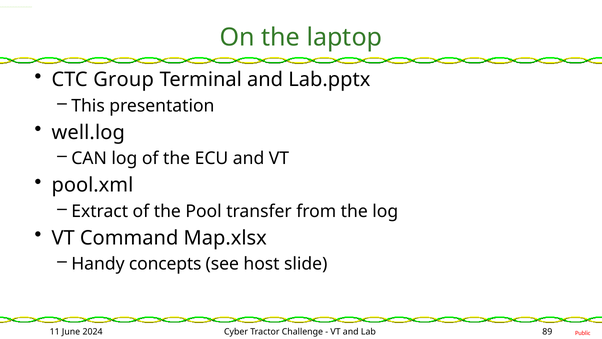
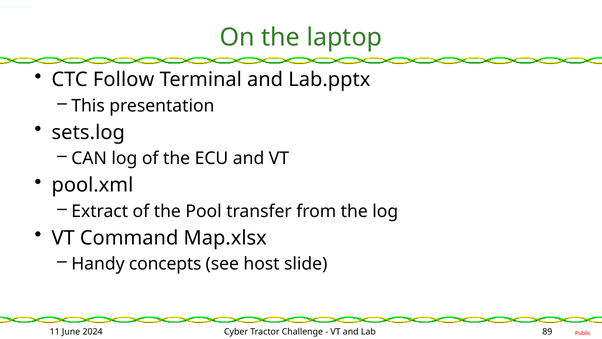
Group: Group -> Follow
well.log: well.log -> sets.log
